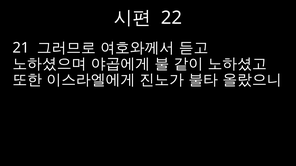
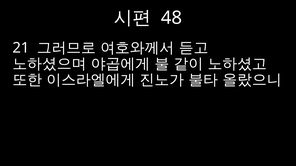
22: 22 -> 48
